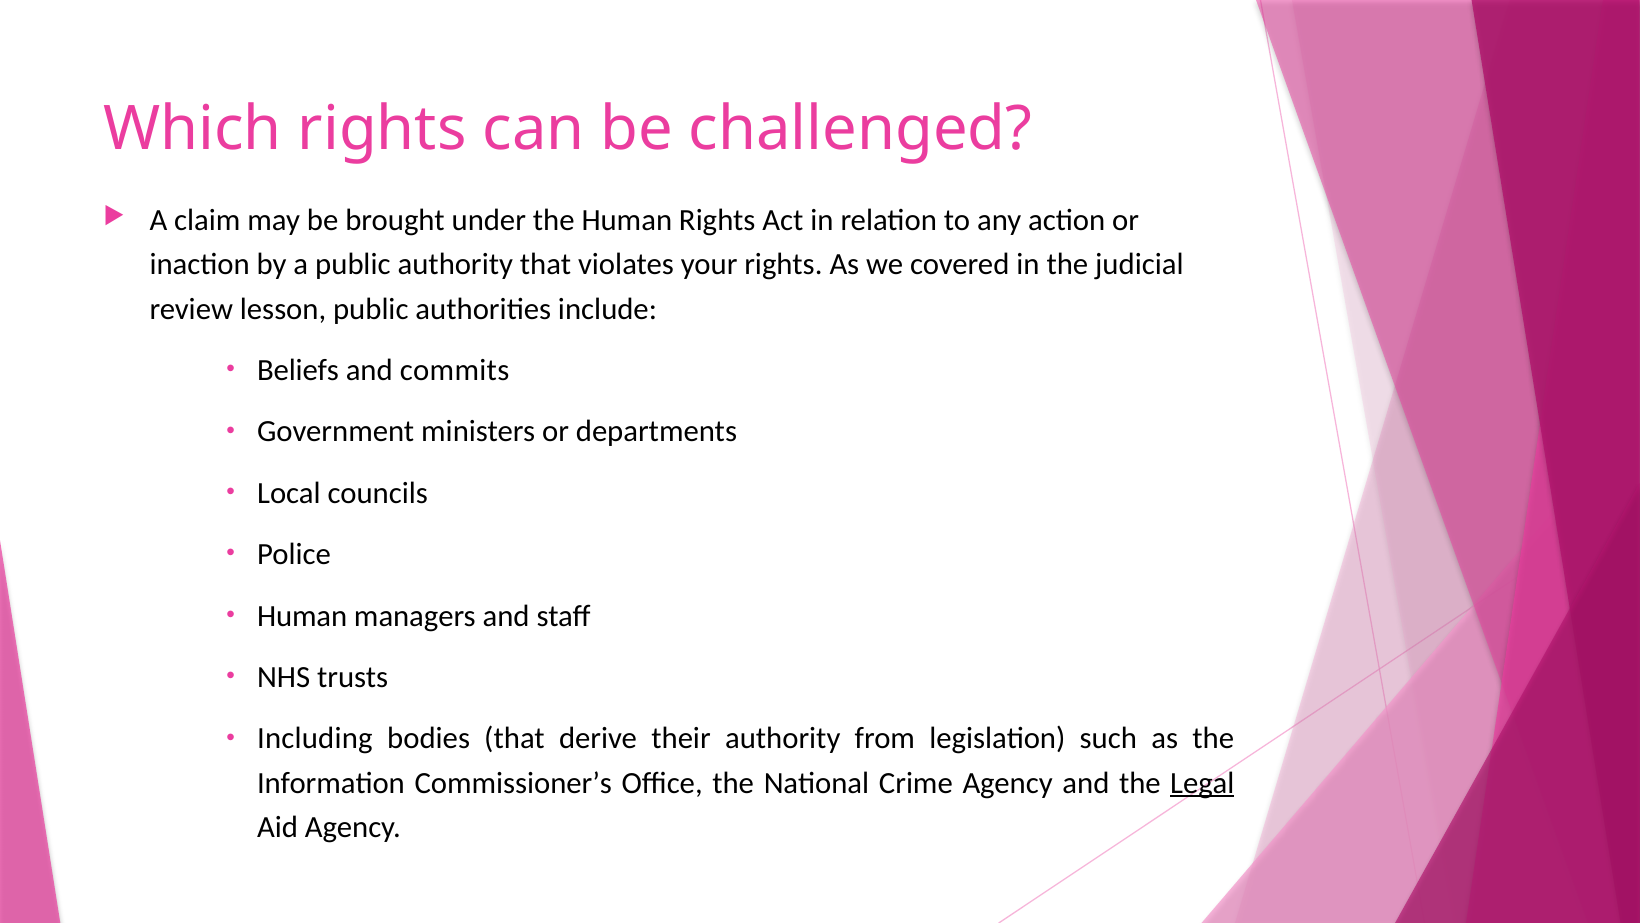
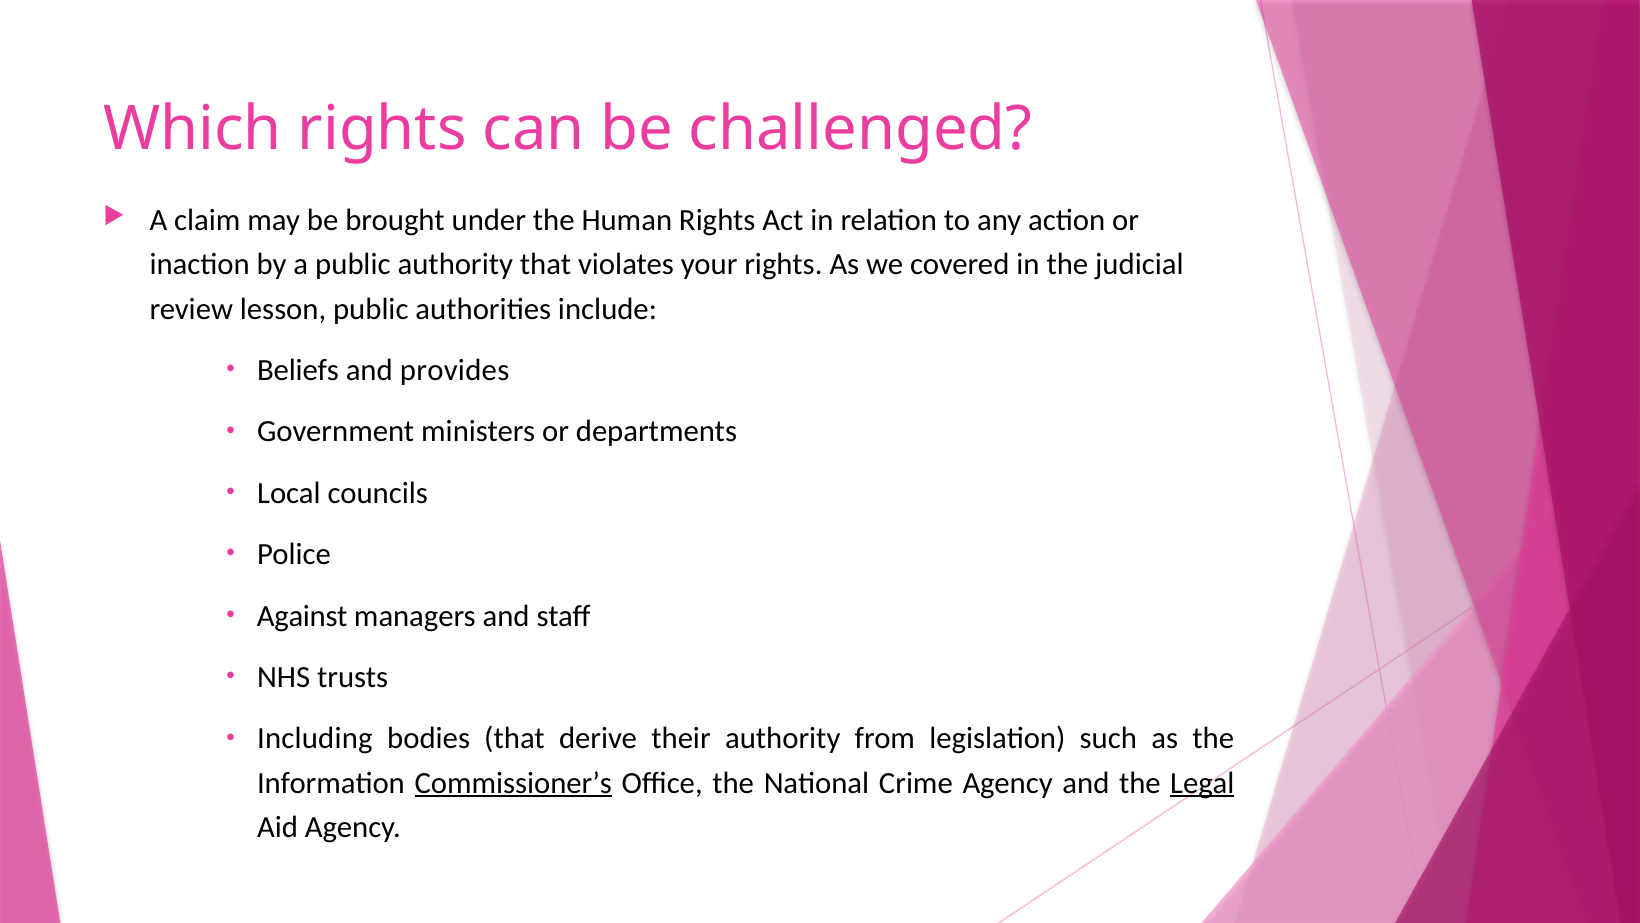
commits: commits -> provides
Human at (302, 616): Human -> Against
Commissioner’s underline: none -> present
